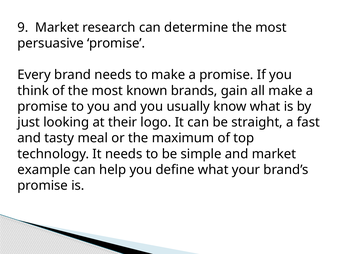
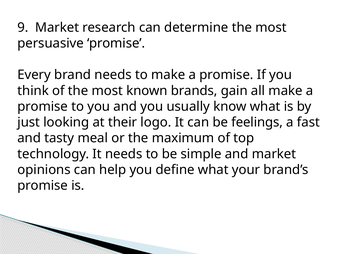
straight: straight -> feelings
example: example -> opinions
